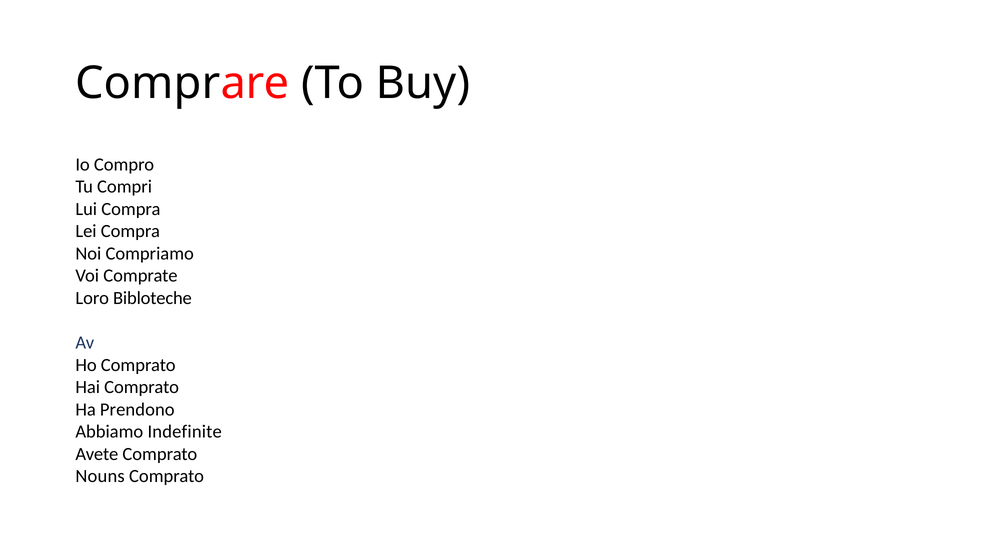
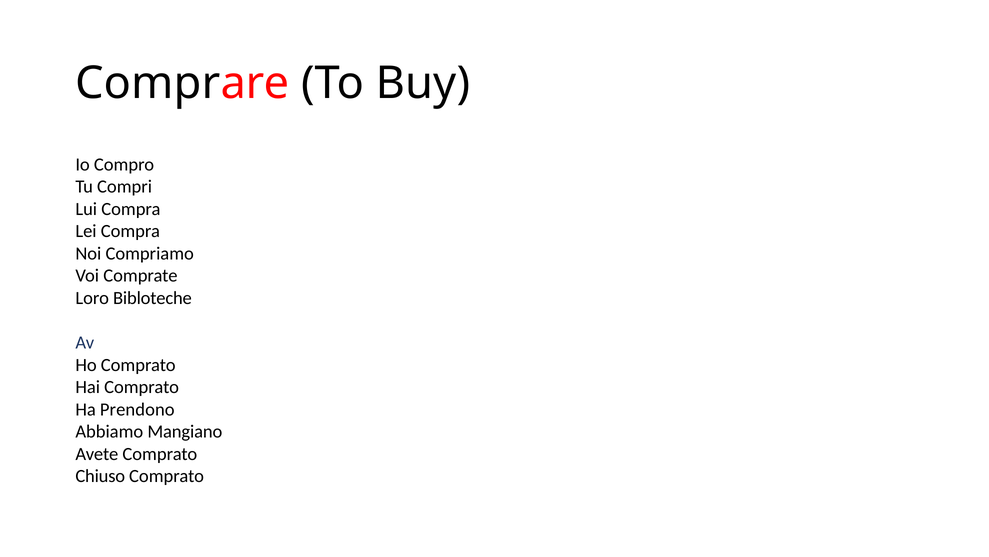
Indefinite: Indefinite -> Mangiano
Nouns: Nouns -> Chiuso
